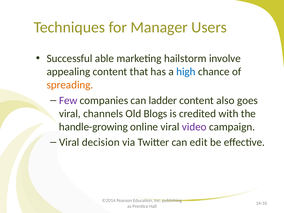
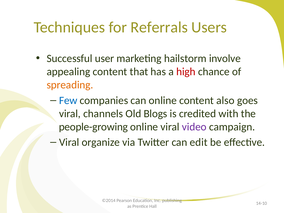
Manager: Manager -> Referrals
able: able -> user
high colour: blue -> red
Few colour: purple -> blue
can ladder: ladder -> online
handle-growing: handle-growing -> people-growing
decision: decision -> organize
